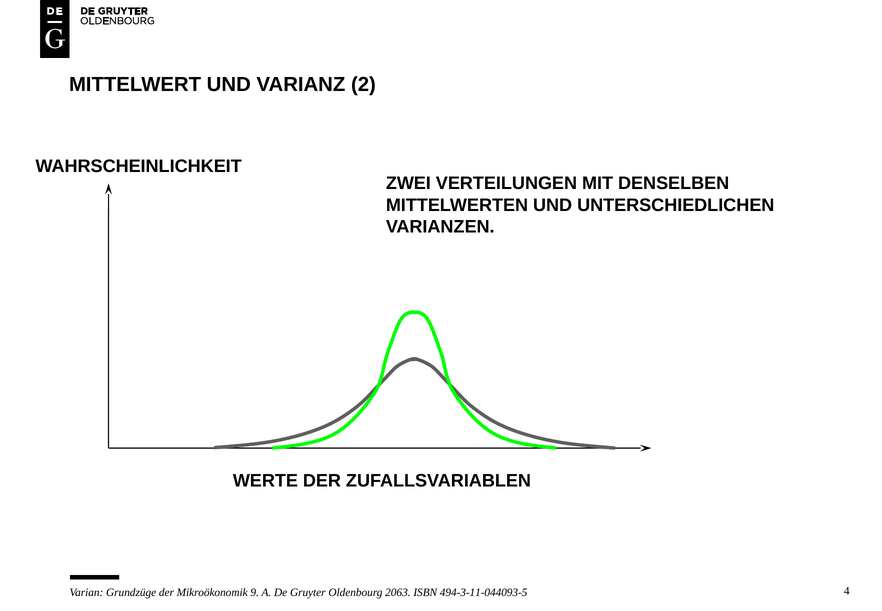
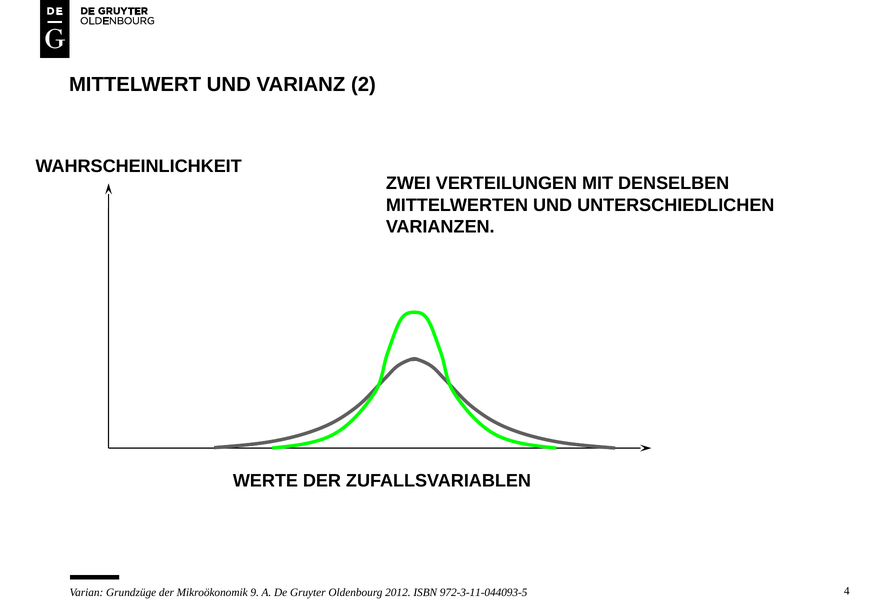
2063: 2063 -> 2012
494-3-11-044093-5: 494-3-11-044093-5 -> 972-3-11-044093-5
